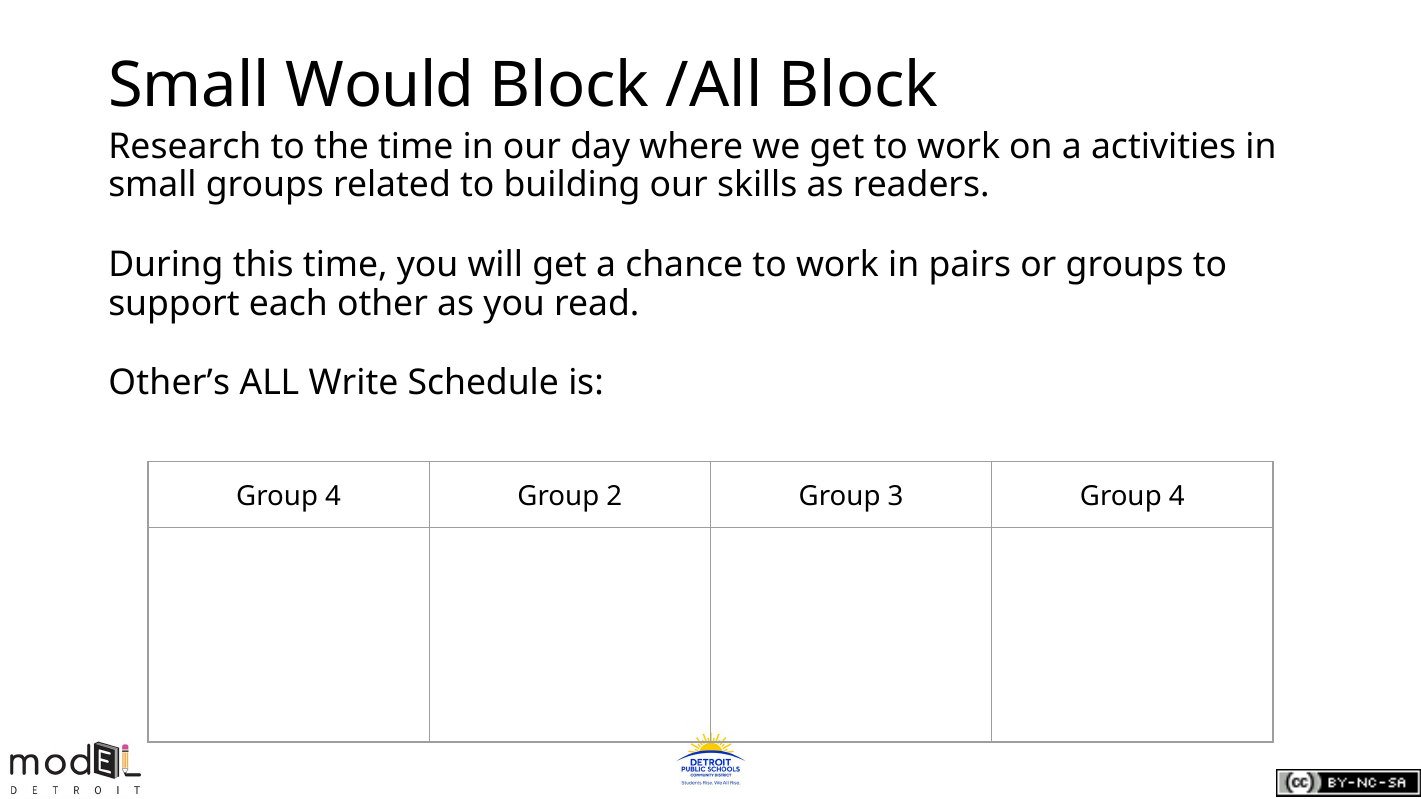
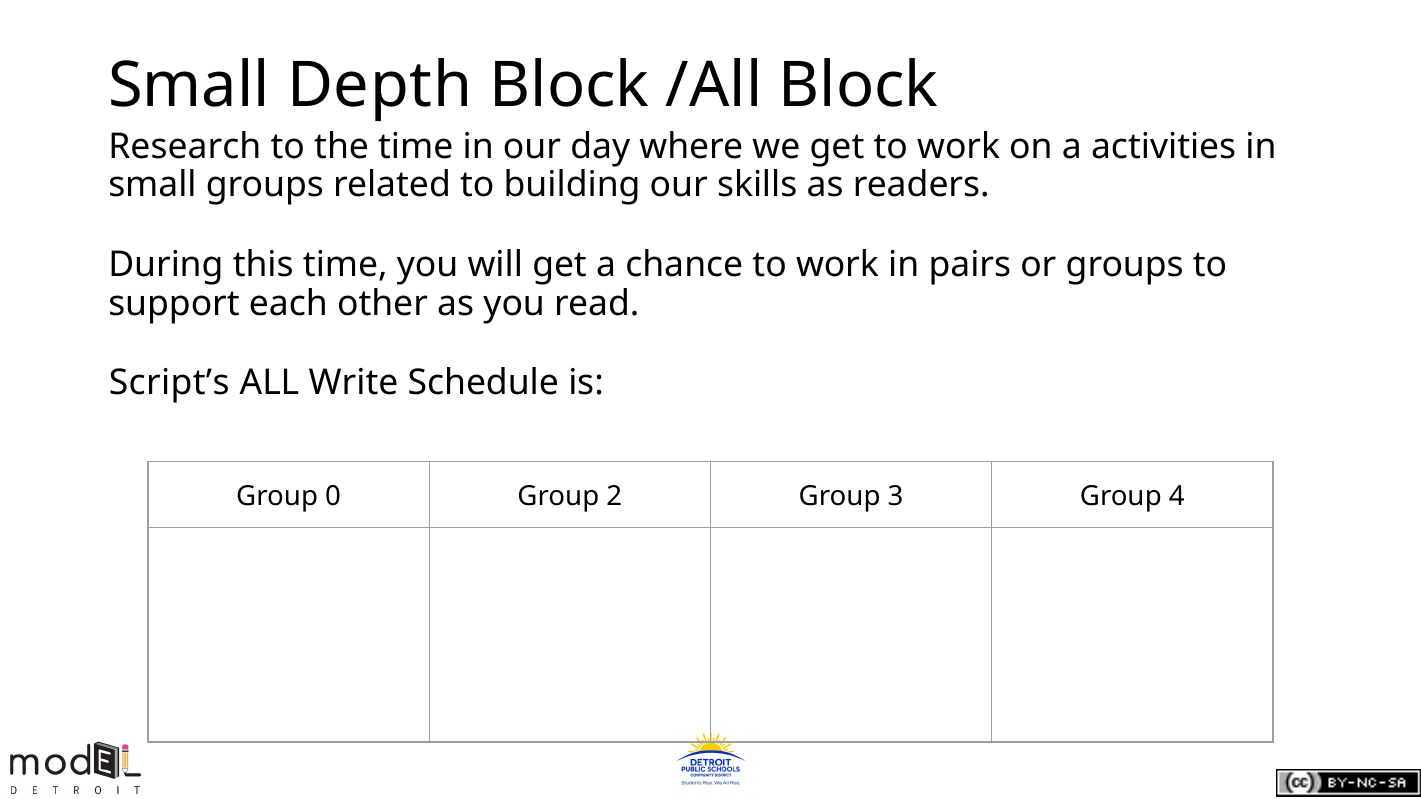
Would: Would -> Depth
Other’s: Other’s -> Script’s
4 at (333, 496): 4 -> 0
